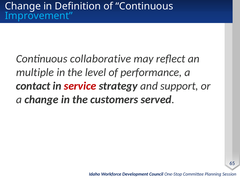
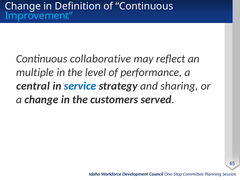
contact: contact -> central
service colour: red -> blue
support: support -> sharing
